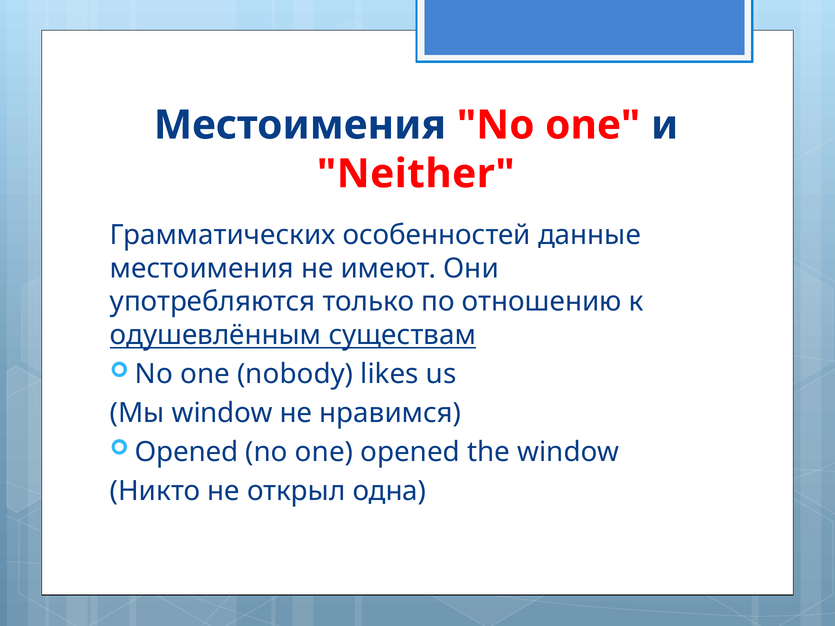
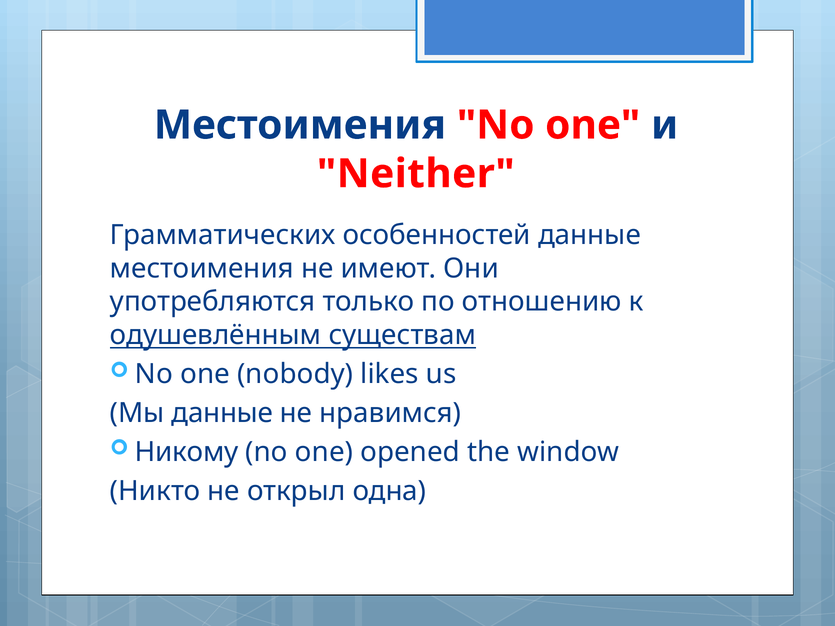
Мы window: window -> данные
Opened at (187, 452): Opened -> Никому
